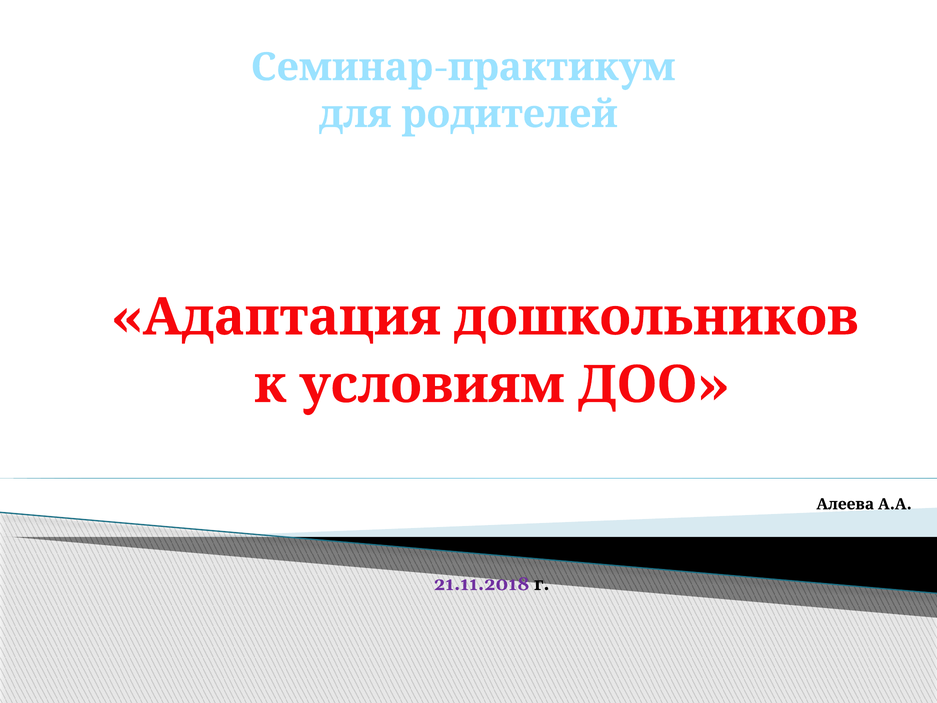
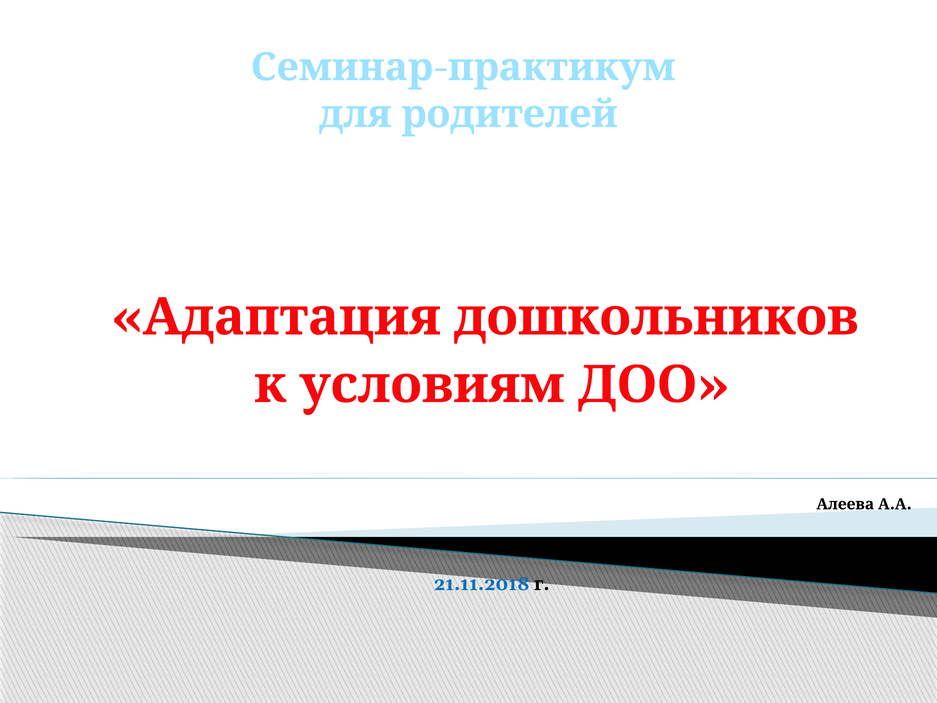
21.11.2018 colour: purple -> blue
